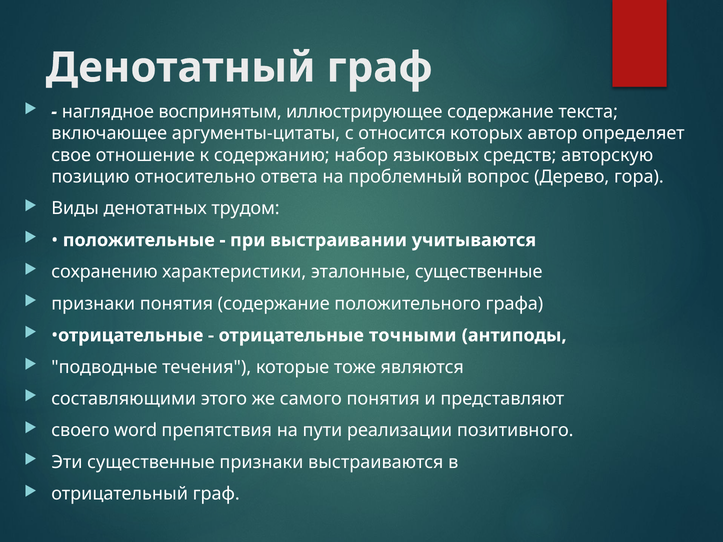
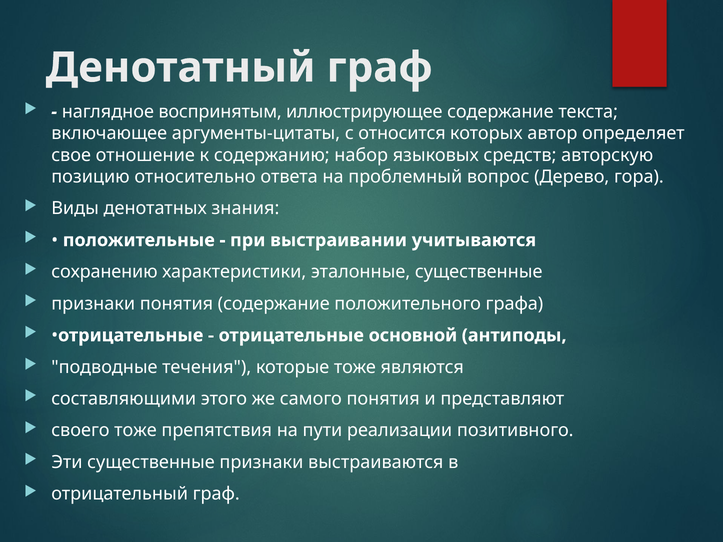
трудом: трудом -> знания
точными: точными -> основной
своего word: word -> тоже
